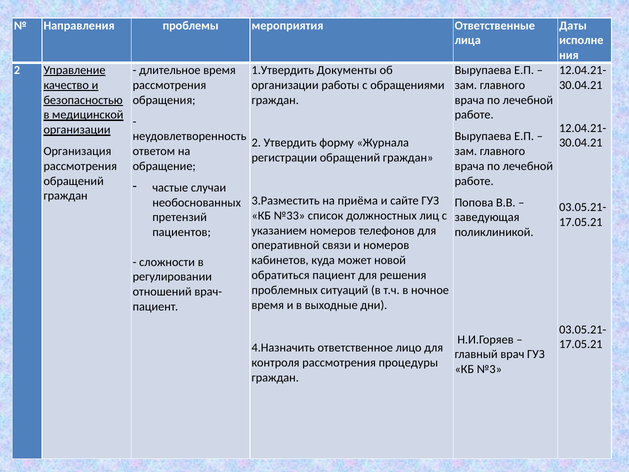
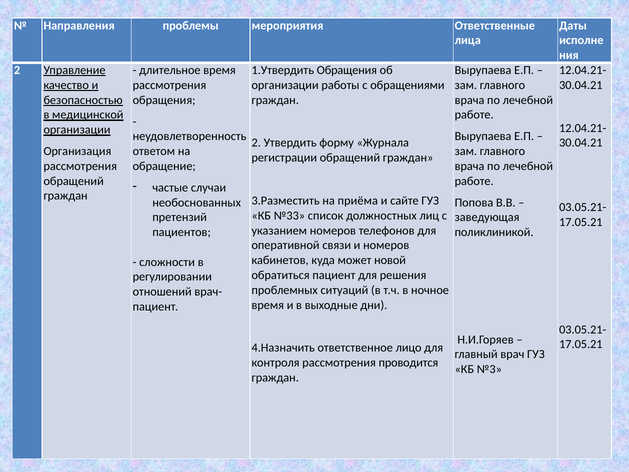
1.Утвердить Документы: Документы -> Обращения
процедуры: процедуры -> проводится
